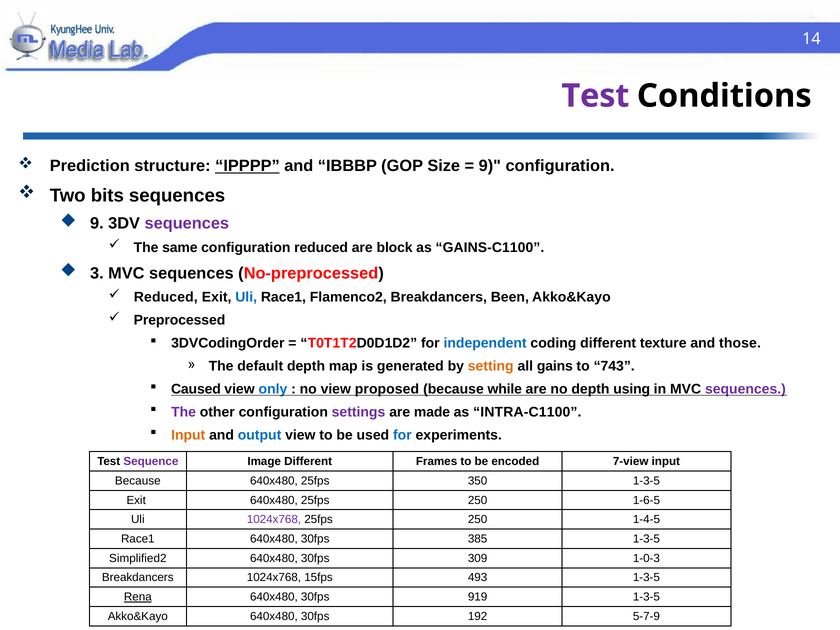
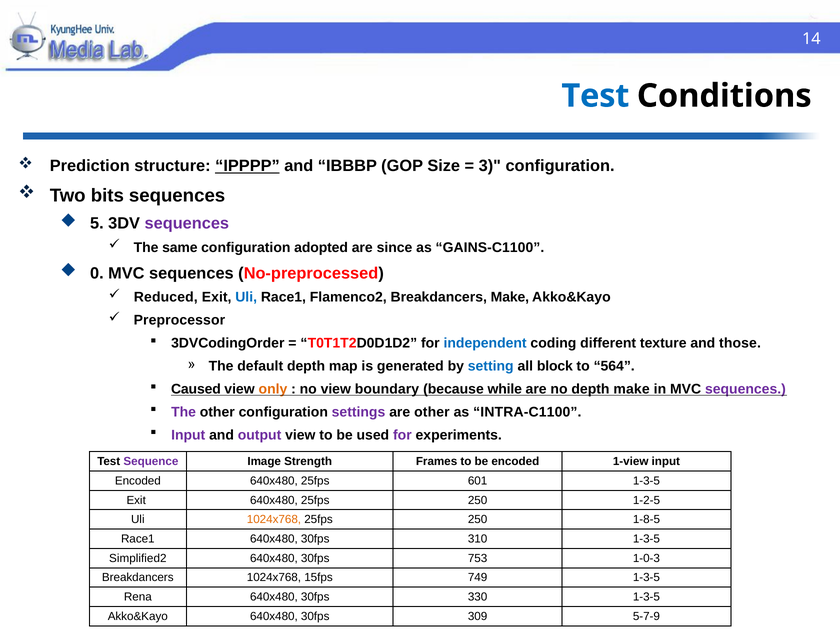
Test at (595, 96) colour: purple -> blue
9 at (490, 166): 9 -> 3
9 at (97, 223): 9 -> 5
configuration reduced: reduced -> adopted
block: block -> since
3: 3 -> 0
Breakdancers Been: Been -> Make
Preprocessed: Preprocessed -> Preprocessor
setting colour: orange -> blue
gains: gains -> block
743: 743 -> 564
only colour: blue -> orange
proposed: proposed -> boundary
depth using: using -> make
are made: made -> other
Input at (188, 435) colour: orange -> purple
output colour: blue -> purple
for at (402, 435) colour: blue -> purple
Image Different: Different -> Strength
7-view: 7-view -> 1-view
Because at (138, 481): Because -> Encoded
350: 350 -> 601
1-6-5: 1-6-5 -> 1-2-5
1024x768 at (274, 520) colour: purple -> orange
1-4-5: 1-4-5 -> 1-8-5
385: 385 -> 310
309: 309 -> 753
493: 493 -> 749
Rena underline: present -> none
919: 919 -> 330
192: 192 -> 309
